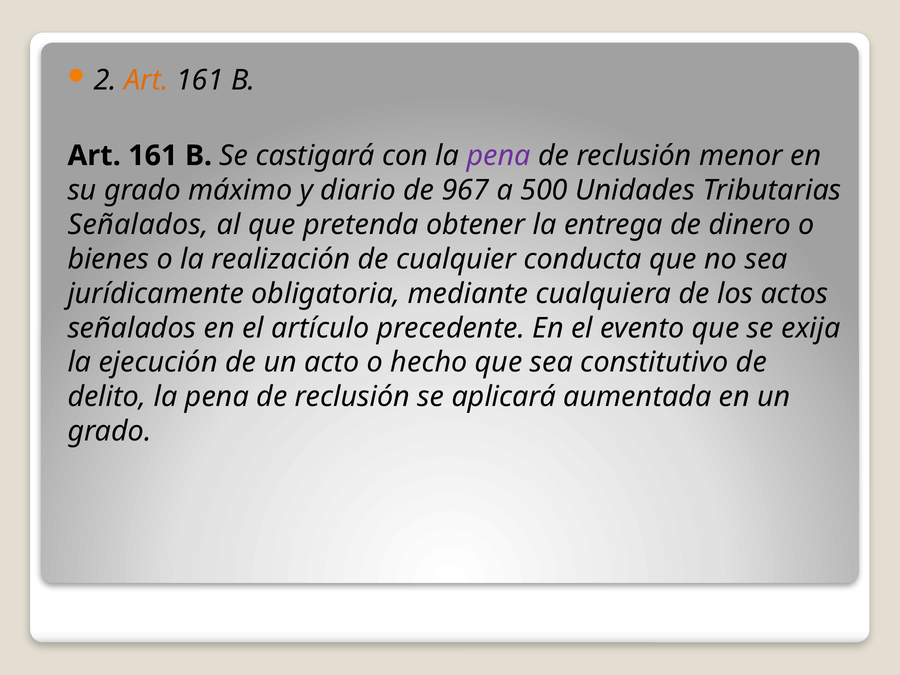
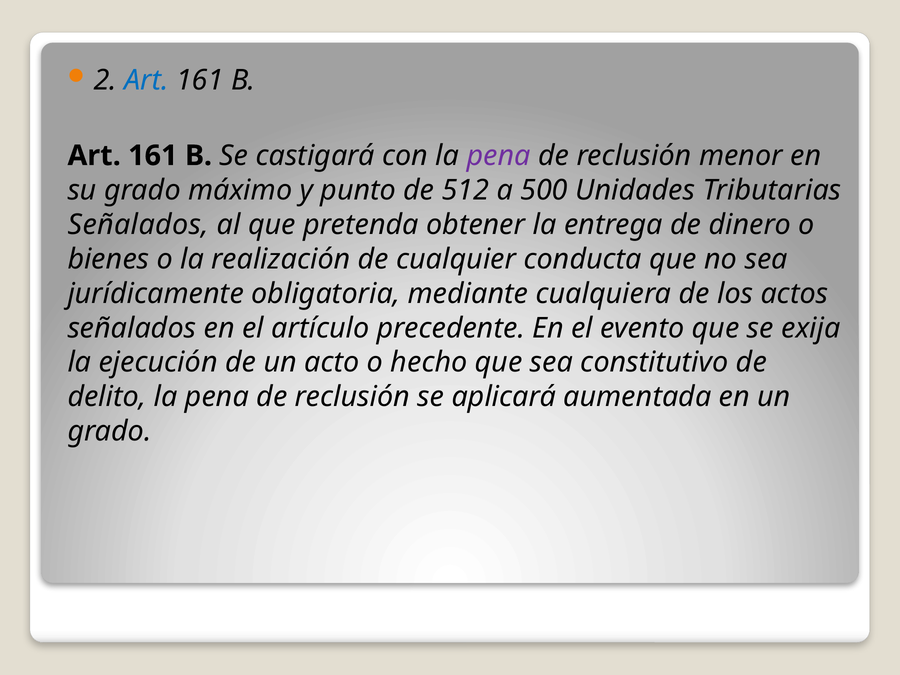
Art at (146, 80) colour: orange -> blue
diario: diario -> punto
967: 967 -> 512
